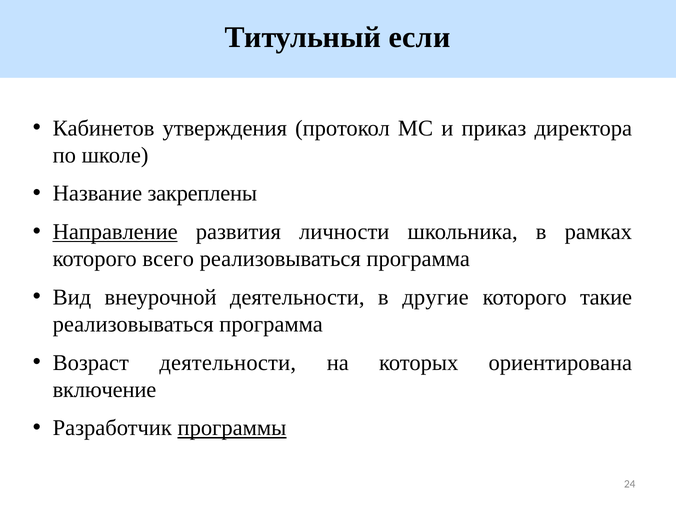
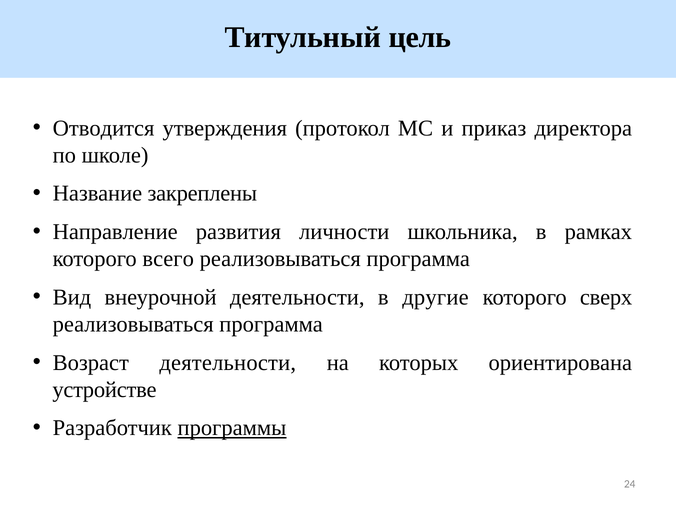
если: если -> цель
Кабинетов: Кабинетов -> Отводится
Направление underline: present -> none
такие: такие -> сверх
включение: включение -> устройстве
